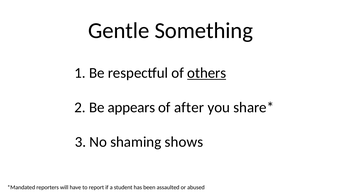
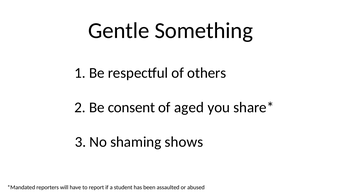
others underline: present -> none
appears: appears -> consent
after: after -> aged
